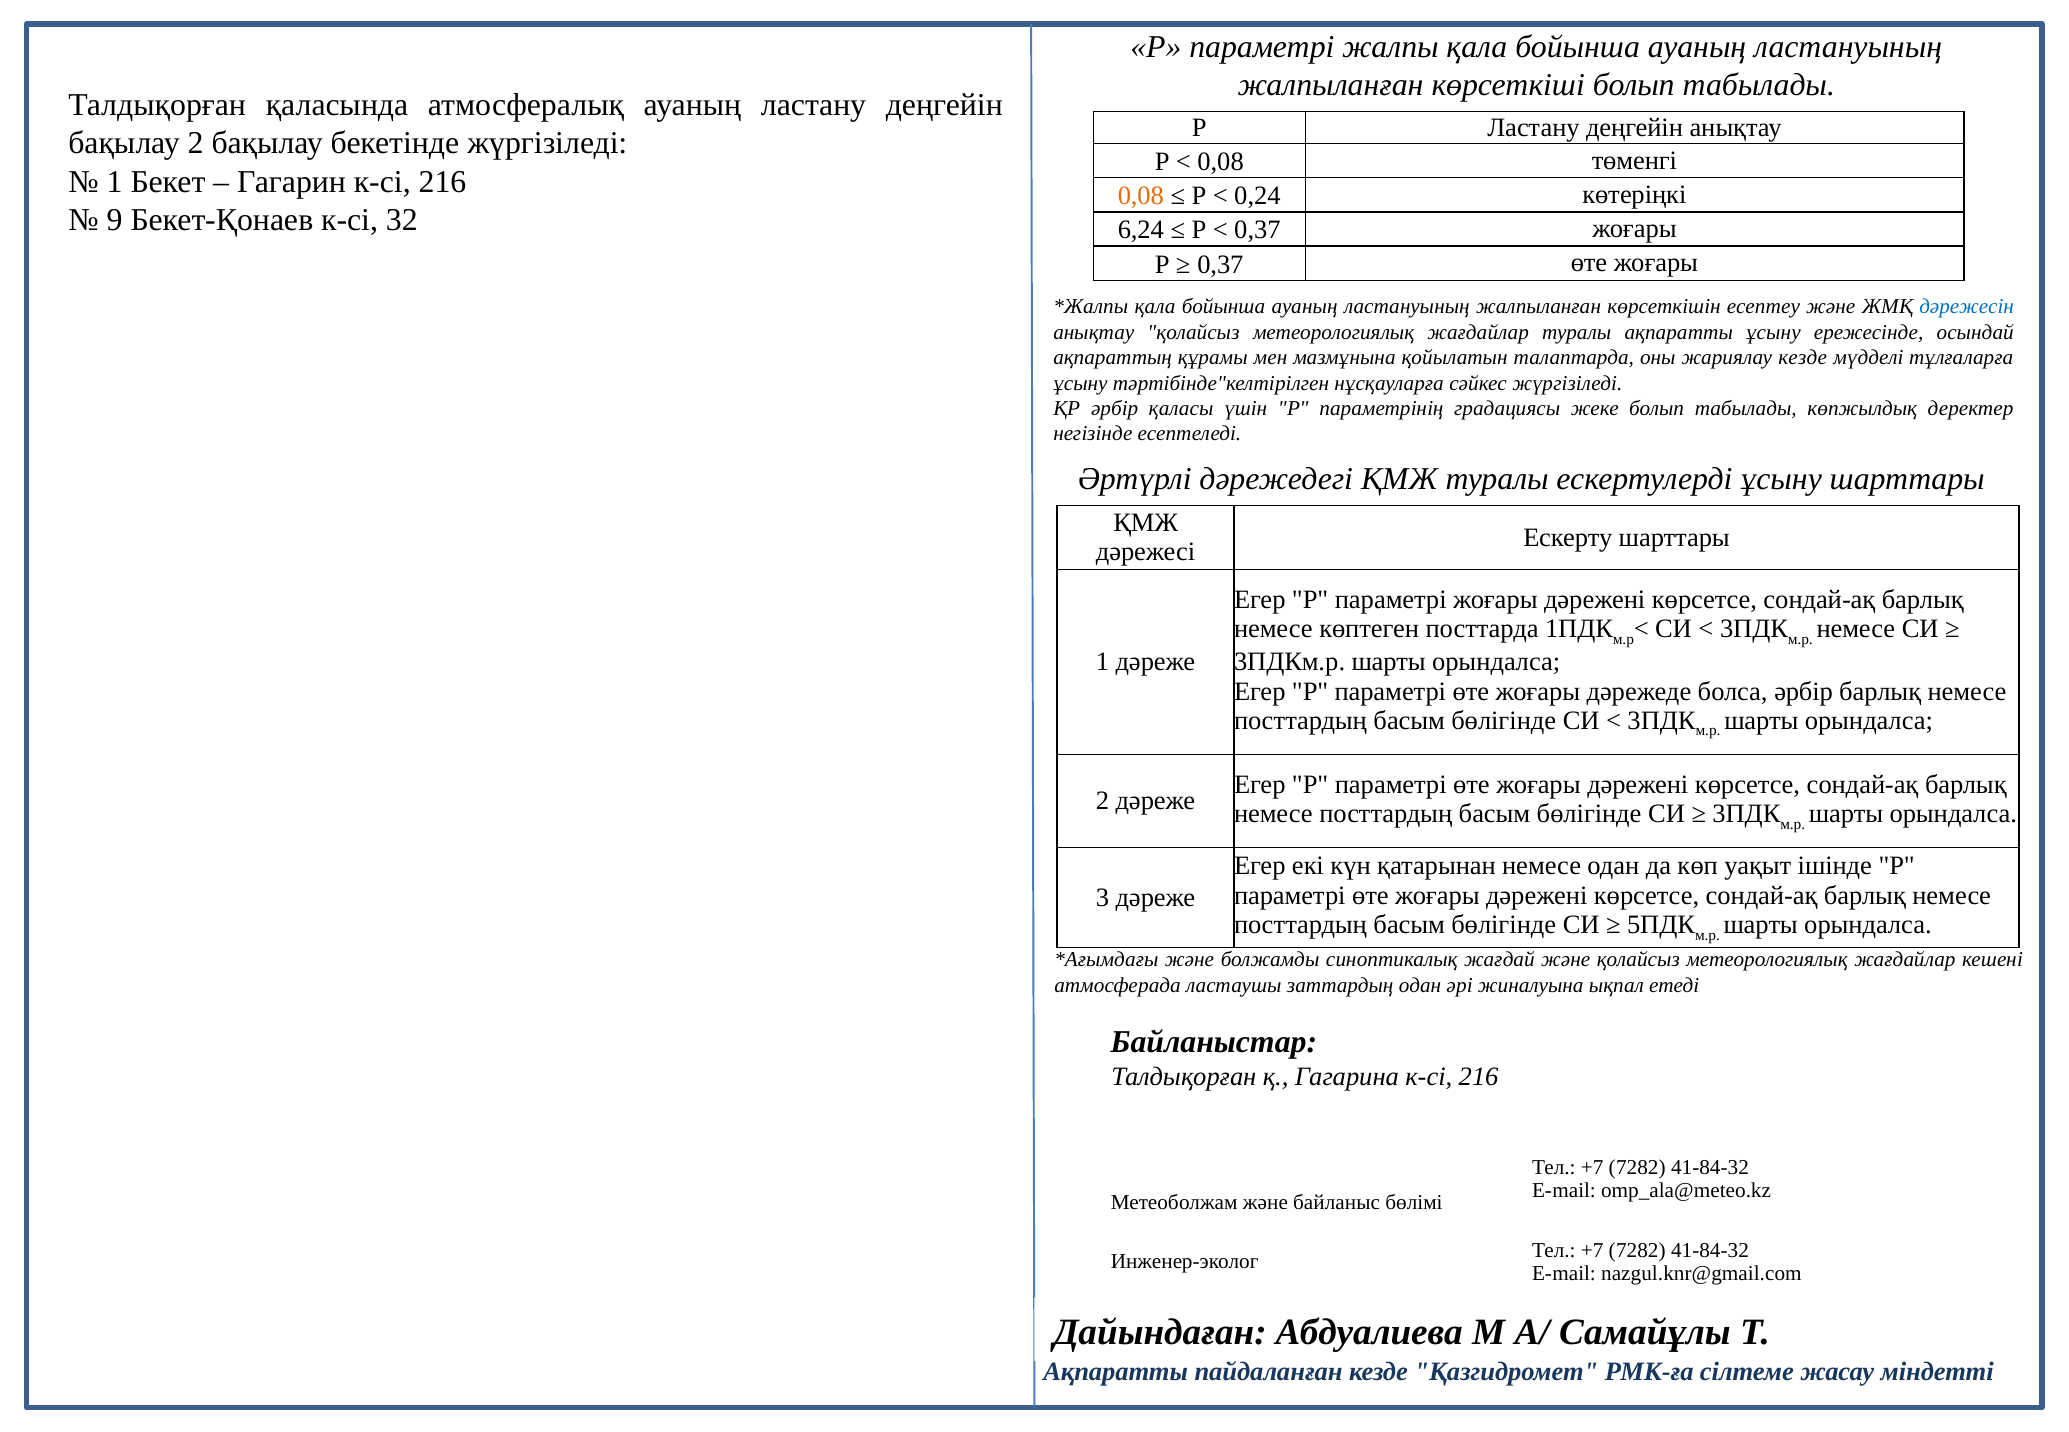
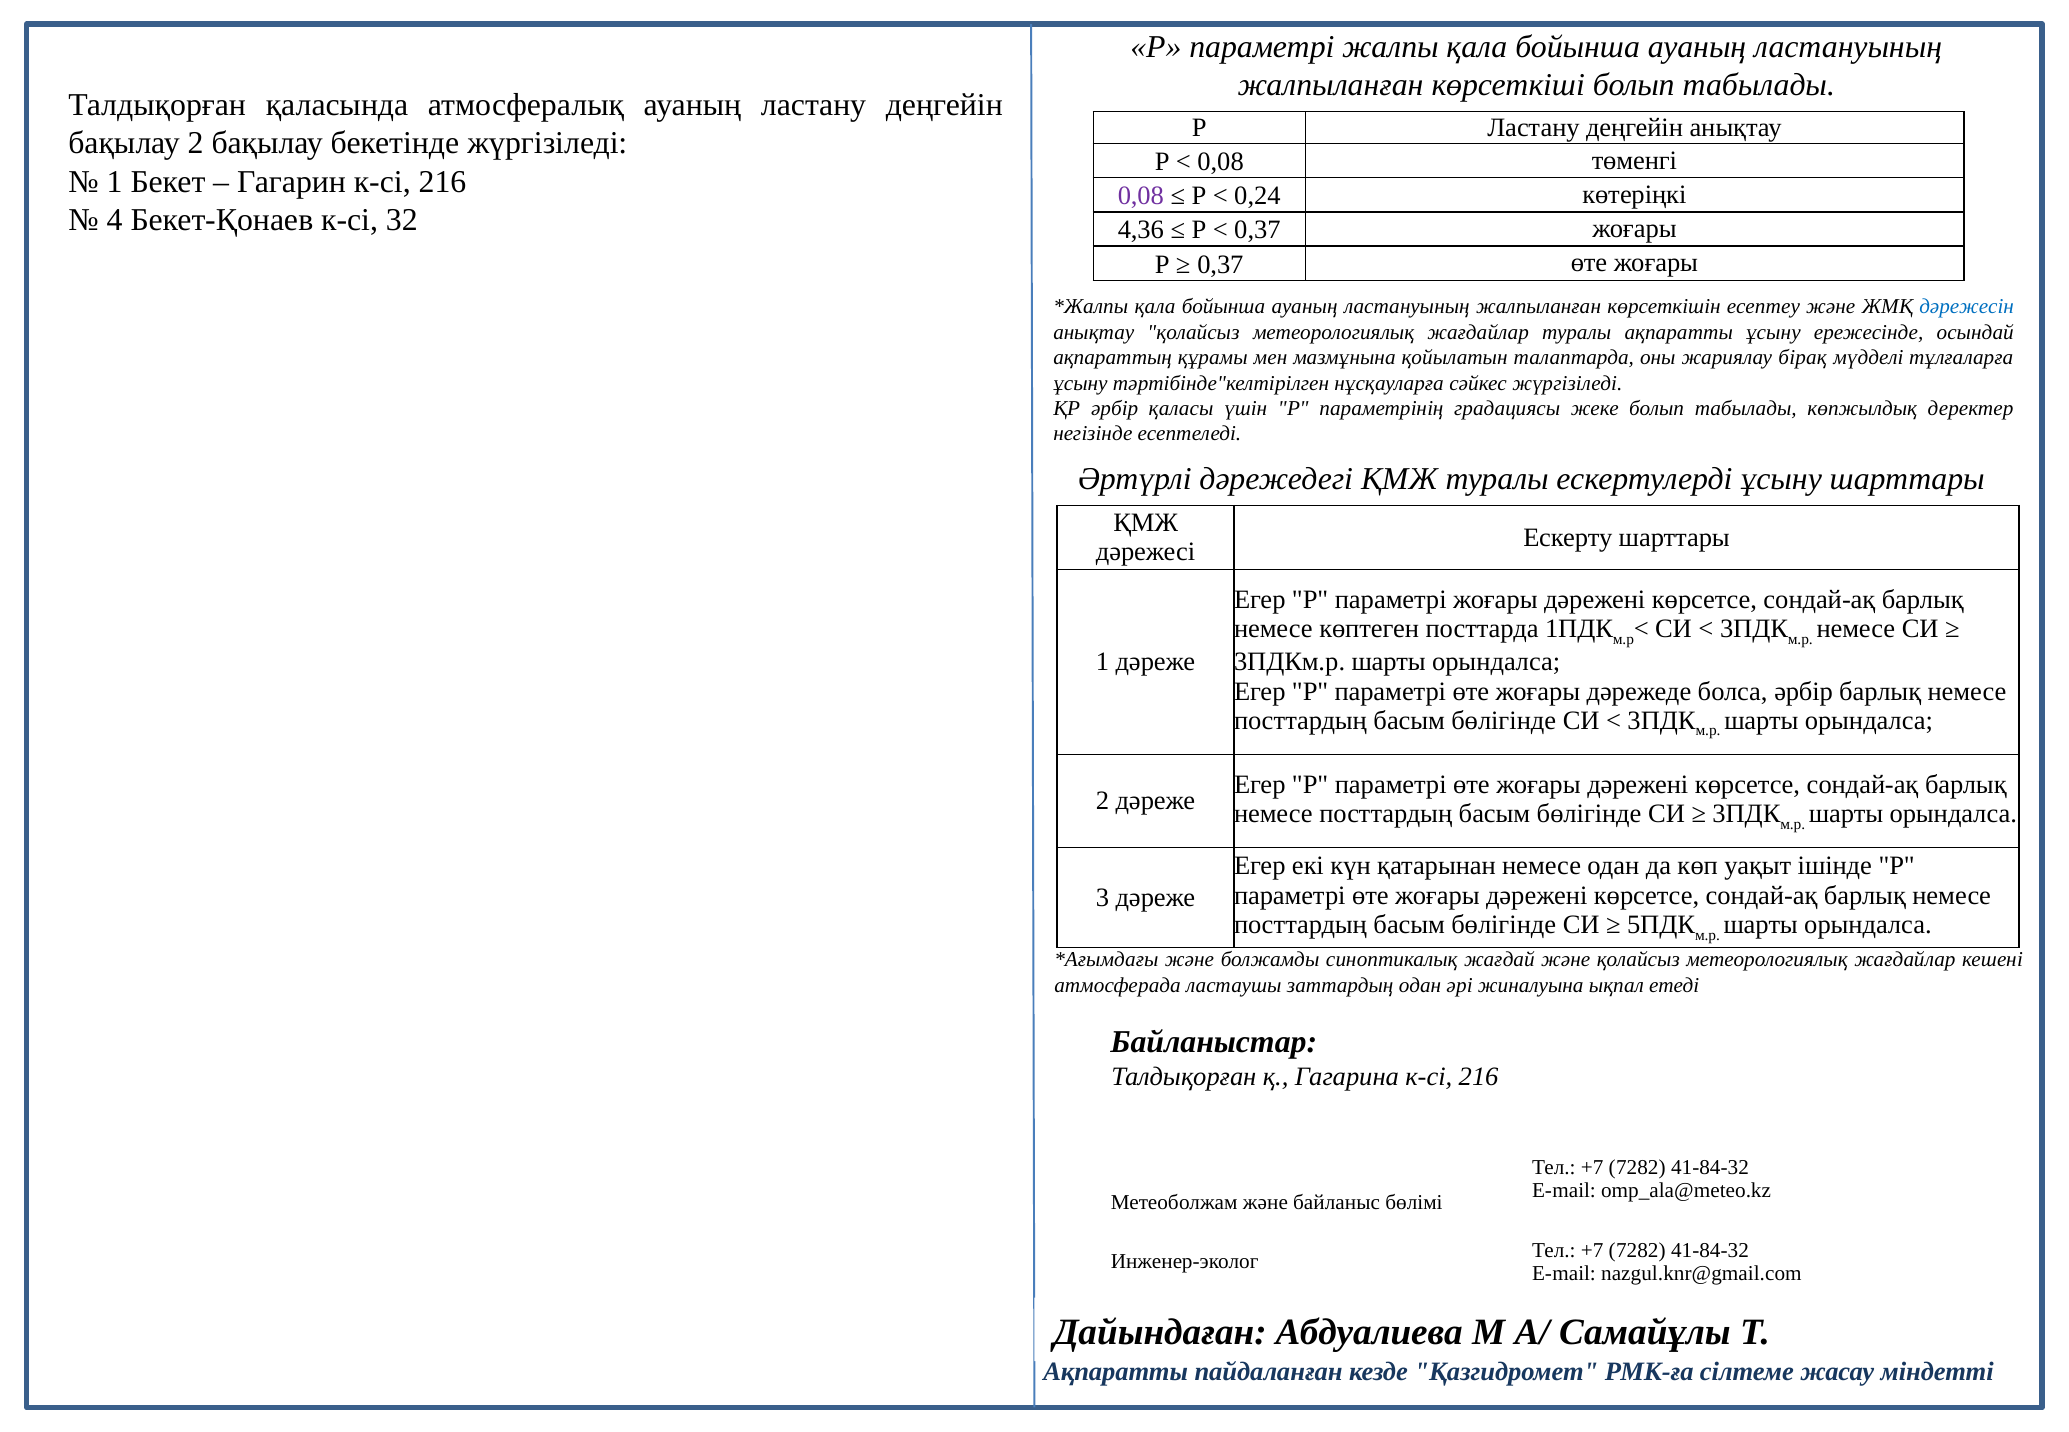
0,08 at (1141, 196) colour: orange -> purple
9: 9 -> 4
6,24: 6,24 -> 4,36
жариялау кезде: кезде -> бірақ
